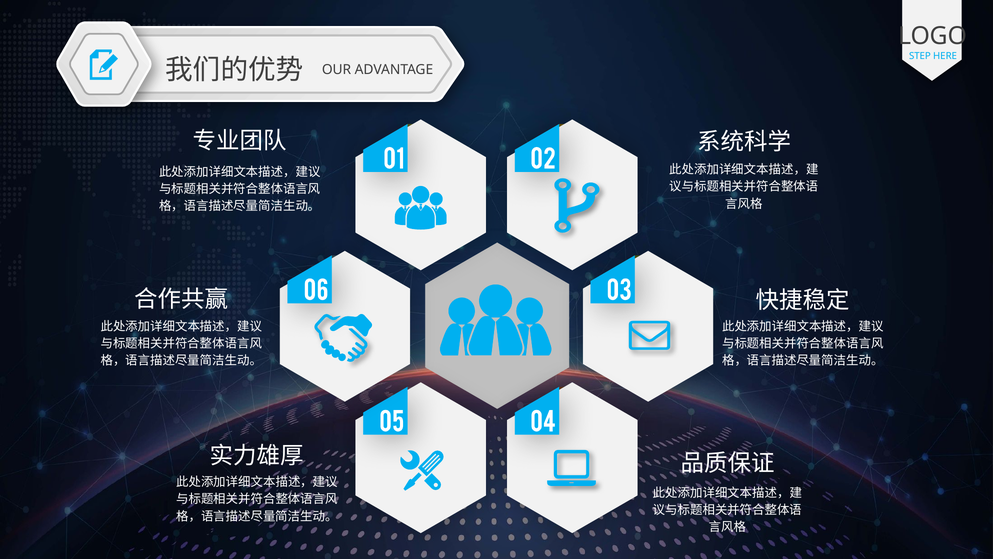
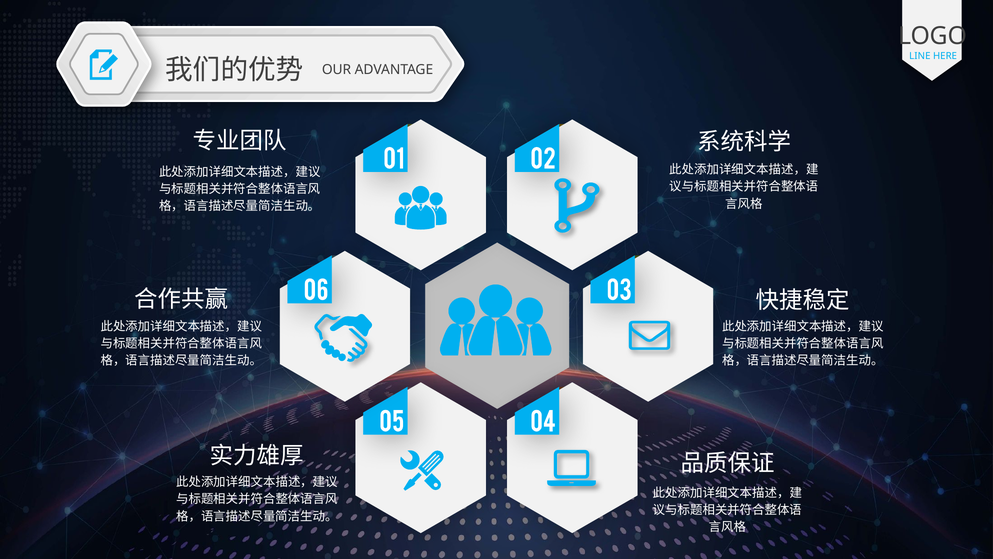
STEP: STEP -> LINE
